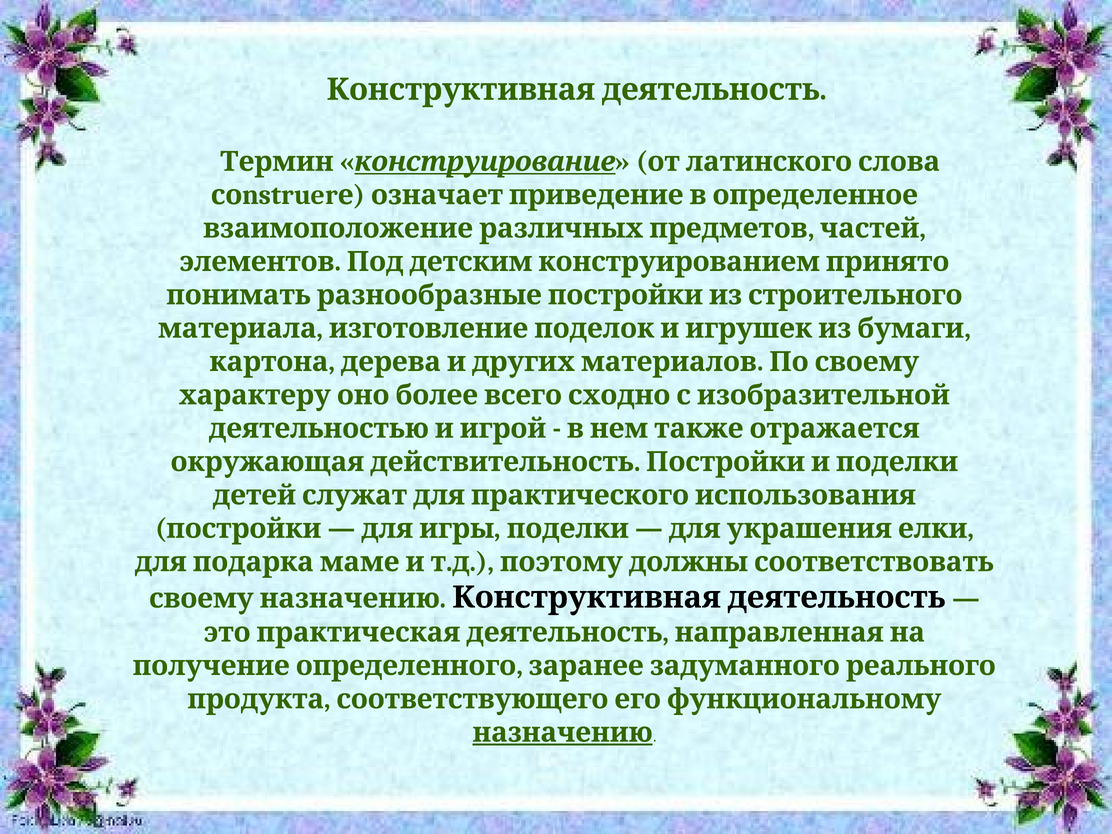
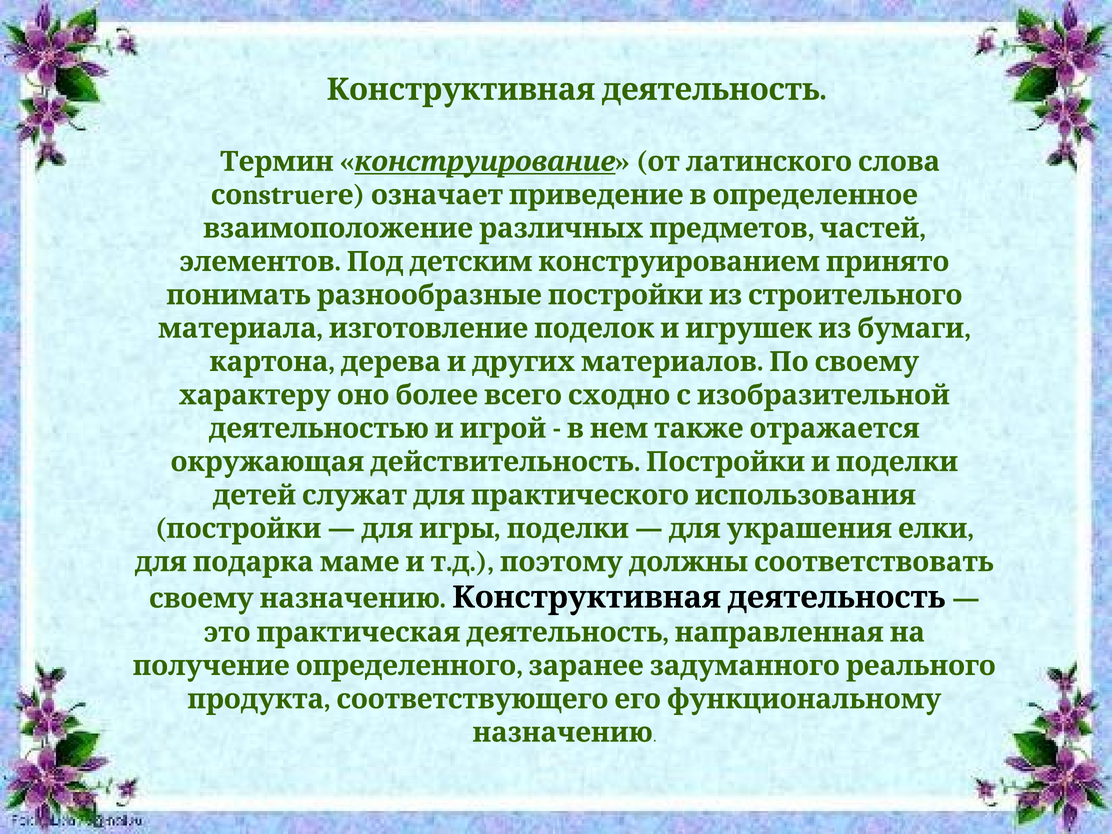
назначению underline: present -> none
